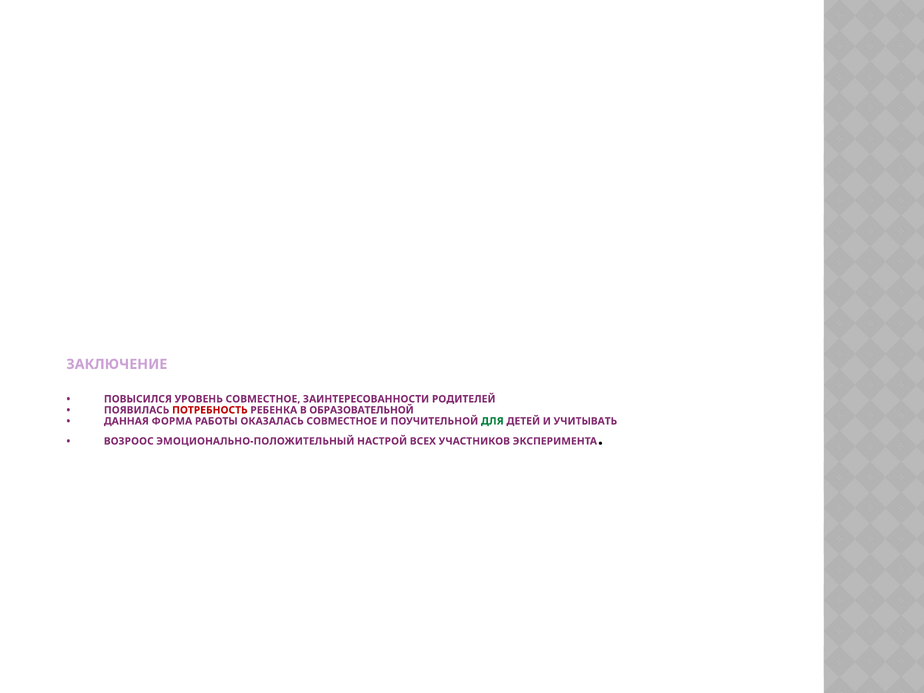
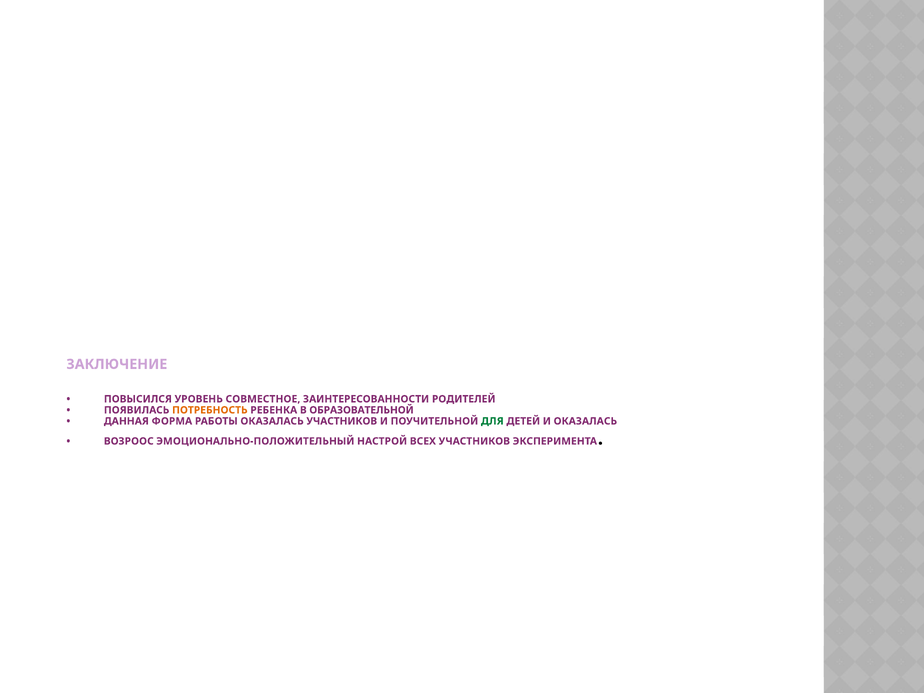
ПОТРЕБНОСТЬ colour: red -> orange
ОКАЗАЛАСЬ СОВМЕСТНОЕ: СОВМЕСТНОЕ -> УЧАСТНИКОВ
И УЧИТЫВАТЬ: УЧИТЫВАТЬ -> ОКАЗАЛАСЬ
